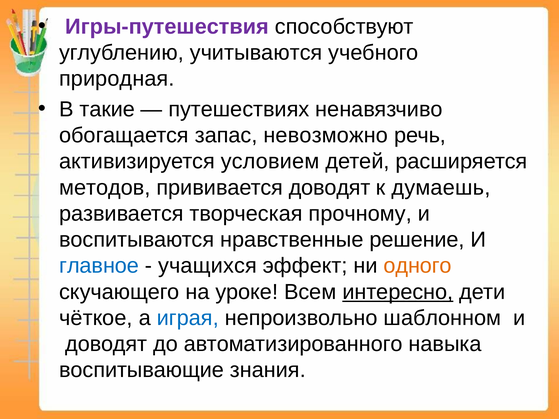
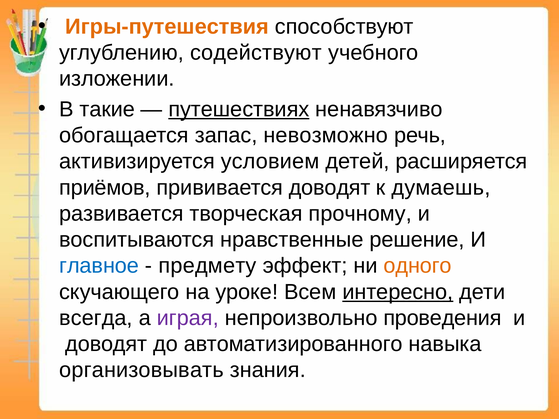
Игры-путешествия colour: purple -> orange
учитываются: учитываются -> содействуют
природная: природная -> изложении
путешествиях underline: none -> present
методов: методов -> приёмов
учащихся: учащихся -> предмету
чёткое: чёткое -> всегда
играя colour: blue -> purple
шаблонном: шаблонном -> проведения
воспитывающие: воспитывающие -> организовывать
